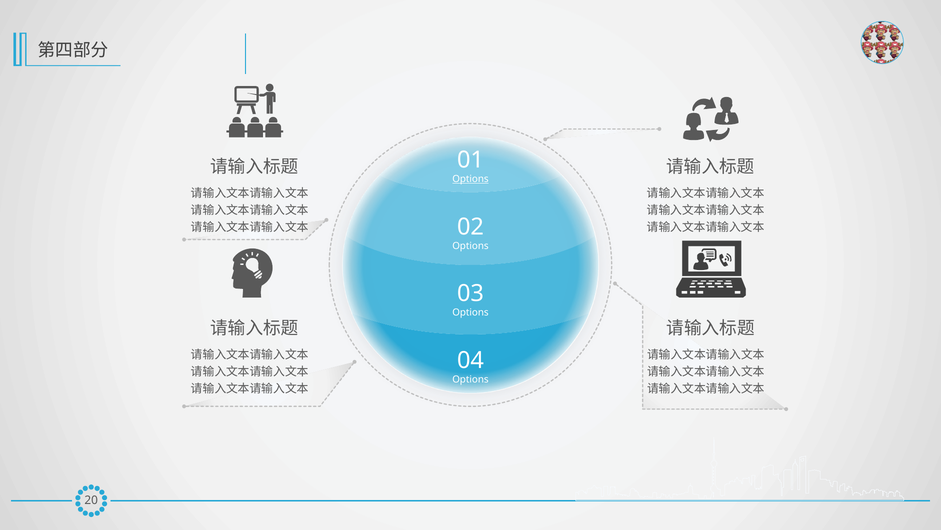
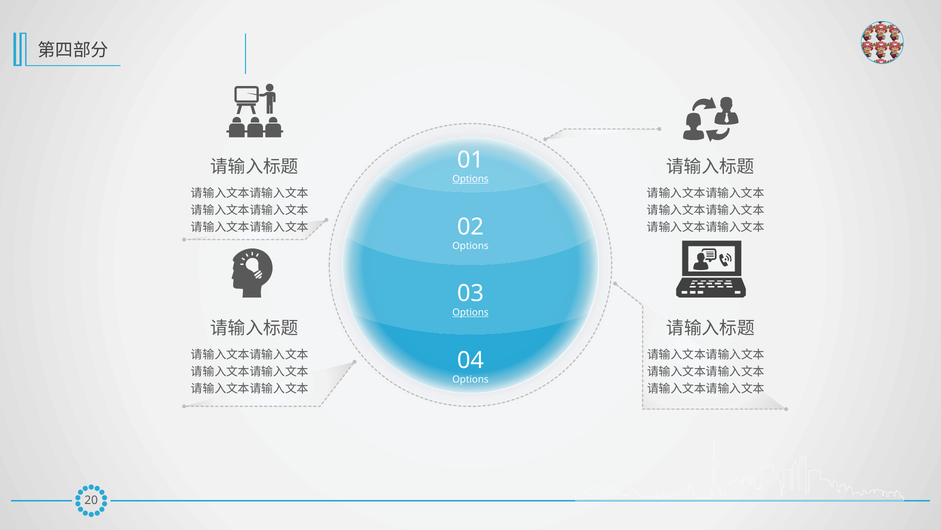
Options at (470, 312) underline: none -> present
